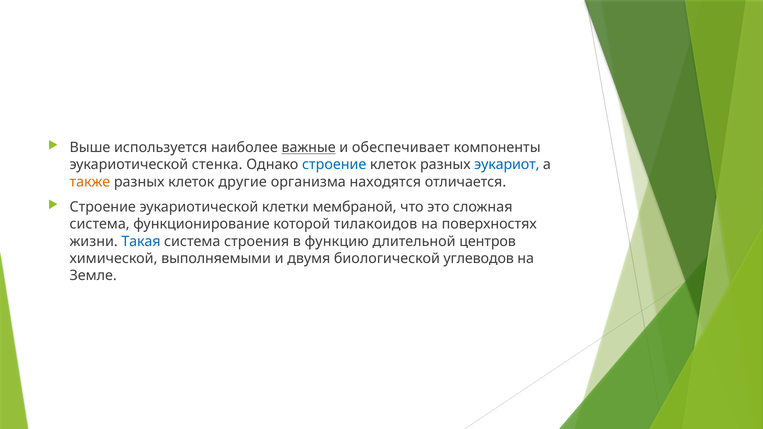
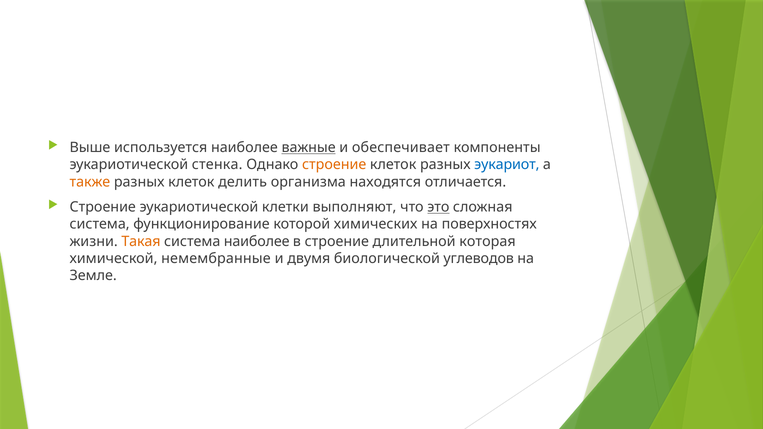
строение at (334, 165) colour: blue -> orange
другие: другие -> делить
мембраной: мембраной -> выполняют
это underline: none -> present
тилакоидов: тилакоидов -> химических
Такая colour: blue -> orange
система строения: строения -> наиболее
в функцию: функцию -> строение
центров: центров -> которая
выполняемыми: выполняемыми -> немембранные
